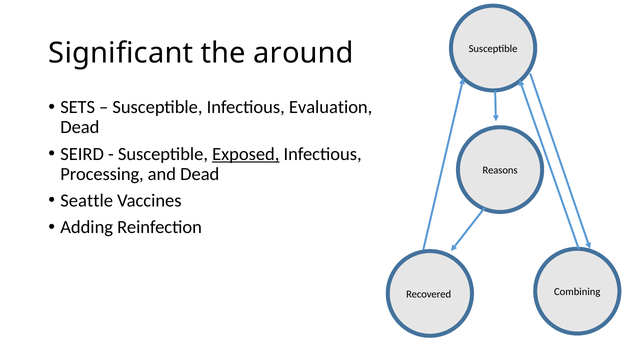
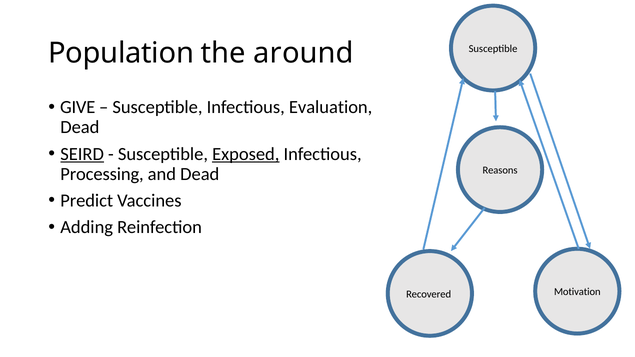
Significant: Significant -> Population
SETS: SETS -> GIVE
SEIRD underline: none -> present
Seattle: Seattle -> Predict
Combining: Combining -> Motivation
